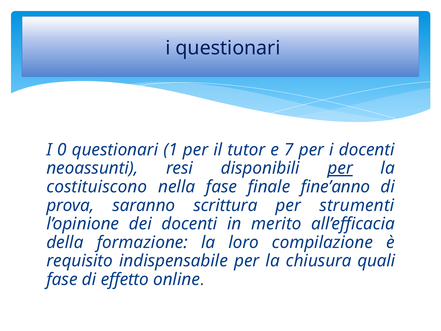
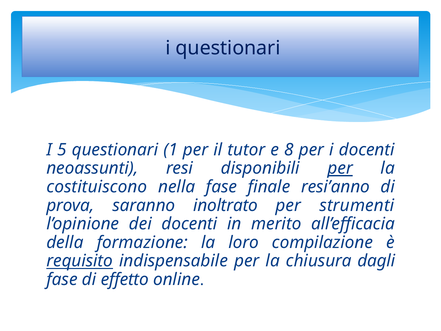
0: 0 -> 5
7: 7 -> 8
fine’anno: fine’anno -> resi’anno
scrittura: scrittura -> inoltrato
requisito underline: none -> present
quali: quali -> dagli
